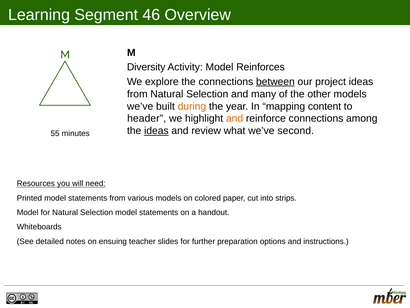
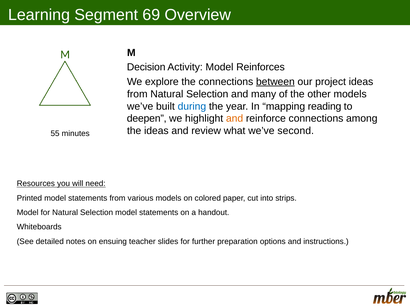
46: 46 -> 69
Diversity: Diversity -> Decision
during colour: orange -> blue
content: content -> reading
header: header -> deepen
ideas at (156, 131) underline: present -> none
